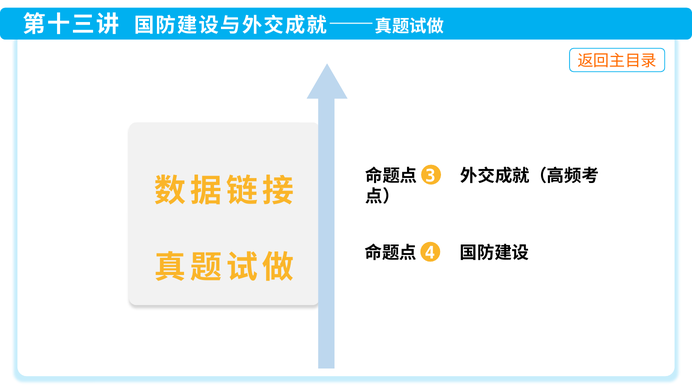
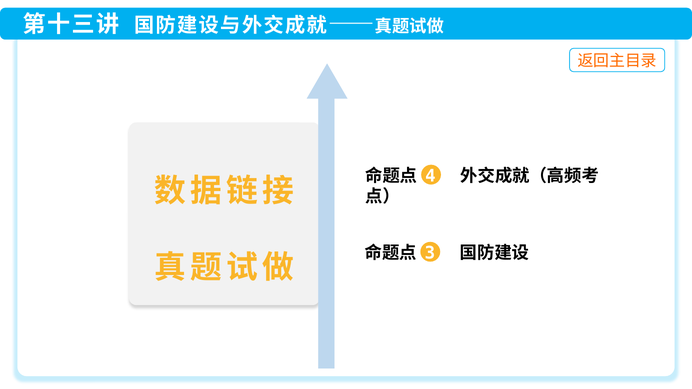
3: 3 -> 4
4: 4 -> 3
